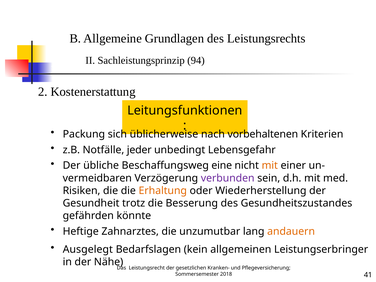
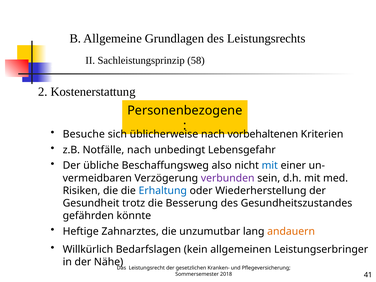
94: 94 -> 58
Leitungsfunktionen: Leitungsfunktionen -> Personenbezogene
Packung: Packung -> Besuche
Notfälle jeder: jeder -> nach
eine: eine -> also
mit at (270, 166) colour: orange -> blue
Erhaltung colour: orange -> blue
Ausgelegt: Ausgelegt -> Willkürlich
